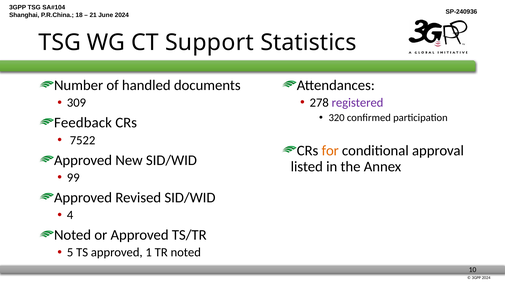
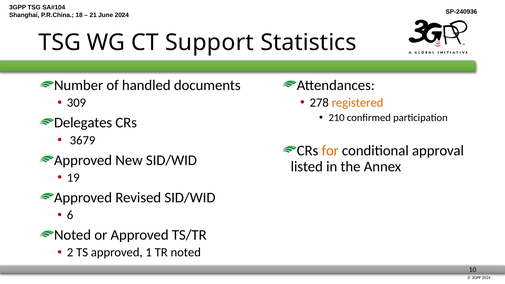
registered colour: purple -> orange
320: 320 -> 210
Feedback: Feedback -> Delegates
7522: 7522 -> 3679
99: 99 -> 19
4: 4 -> 6
5: 5 -> 2
